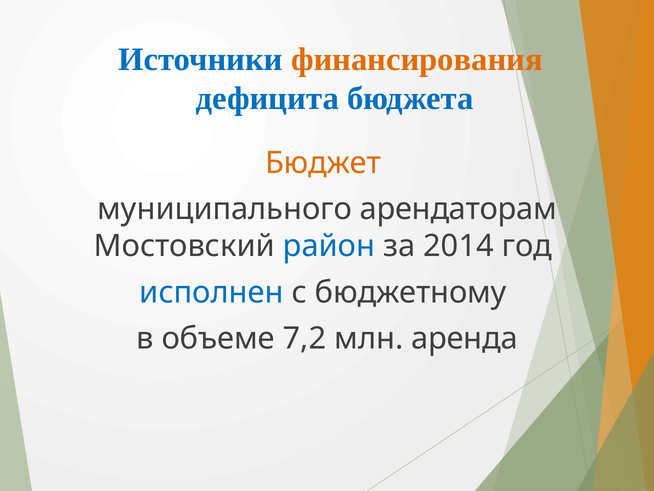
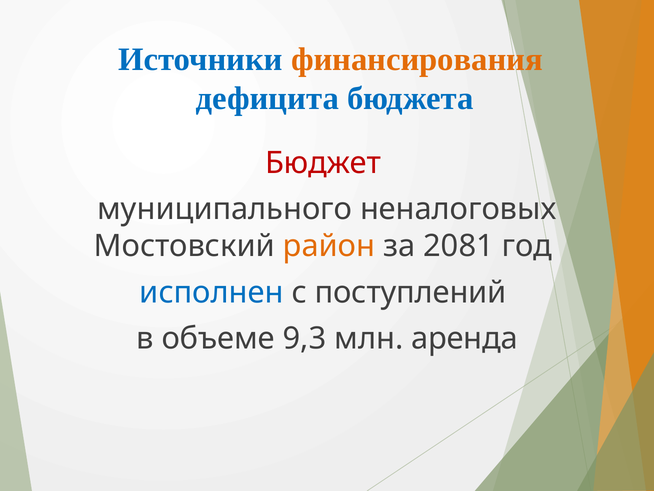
Бюджет colour: orange -> red
арендаторам: арендаторам -> неналоговых
район colour: blue -> orange
2014: 2014 -> 2081
бюджетному: бюджетному -> поступлений
7,2: 7,2 -> 9,3
